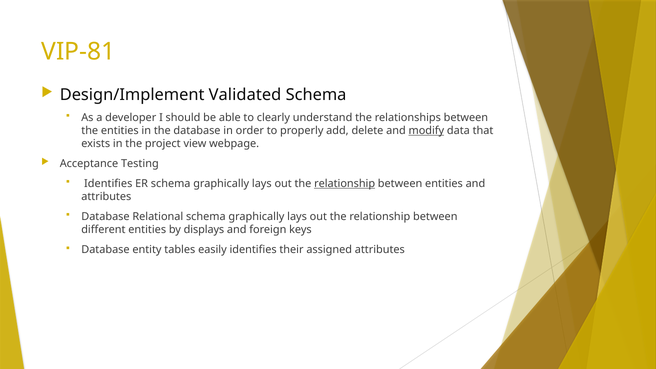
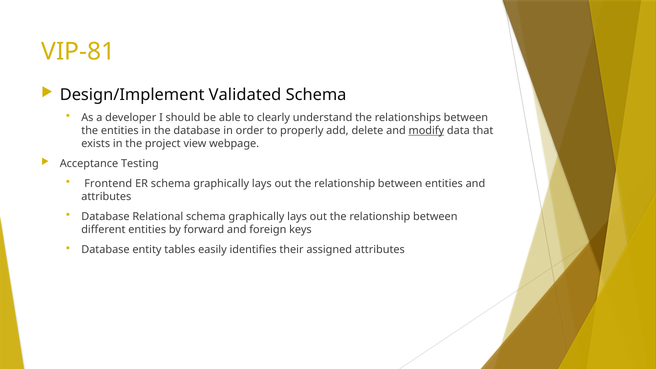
Identifies at (108, 184): Identifies -> Frontend
relationship at (345, 184) underline: present -> none
displays: displays -> forward
